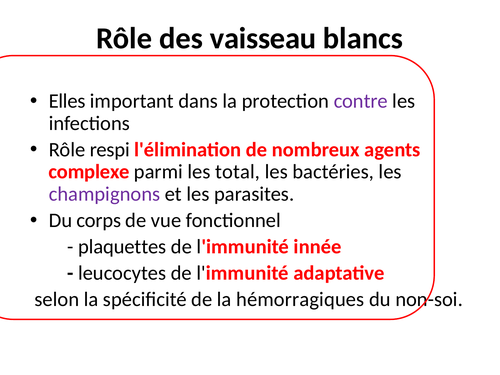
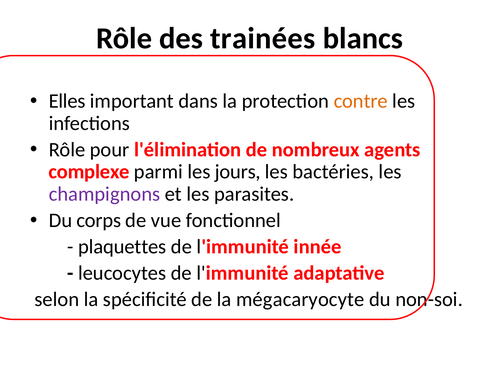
vaisseau: vaisseau -> trainées
contre colour: purple -> orange
respi: respi -> pour
total: total -> jours
hémorragiques: hémorragiques -> mégacaryocyte
